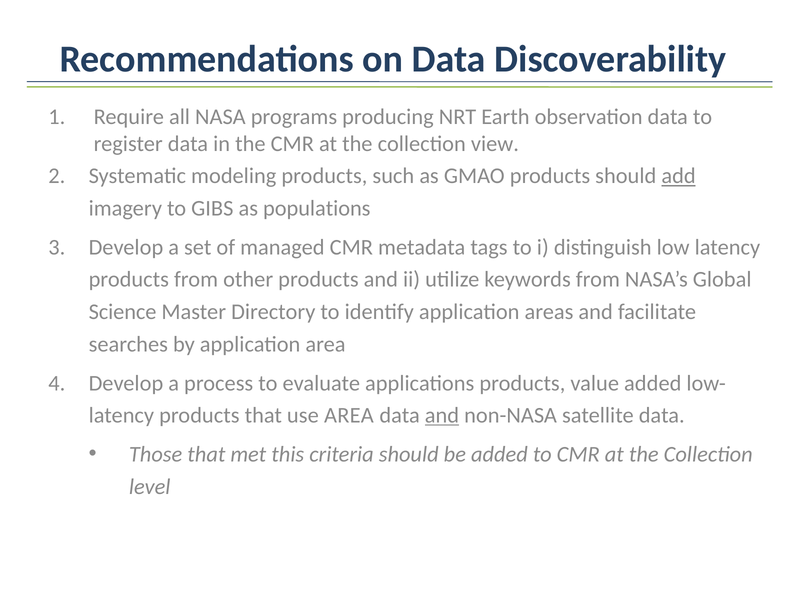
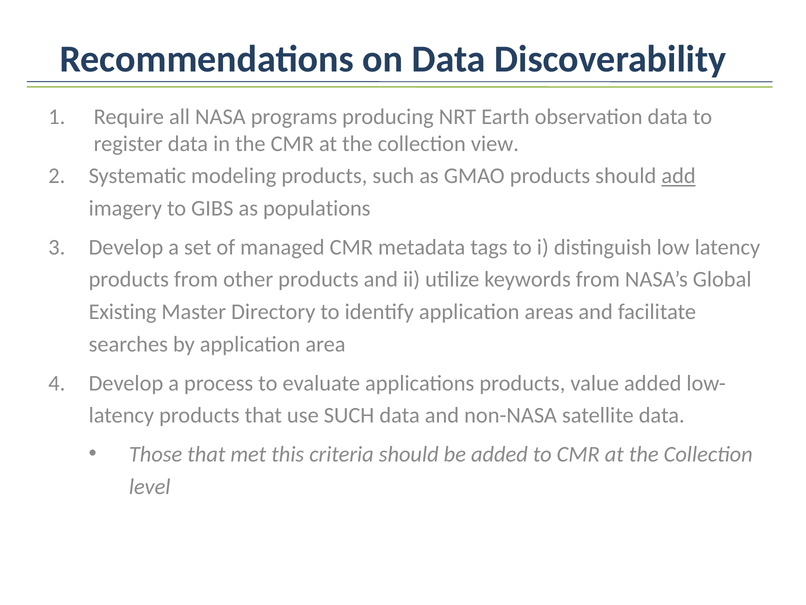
Science: Science -> Existing
use AREA: AREA -> SUCH
and at (442, 415) underline: present -> none
